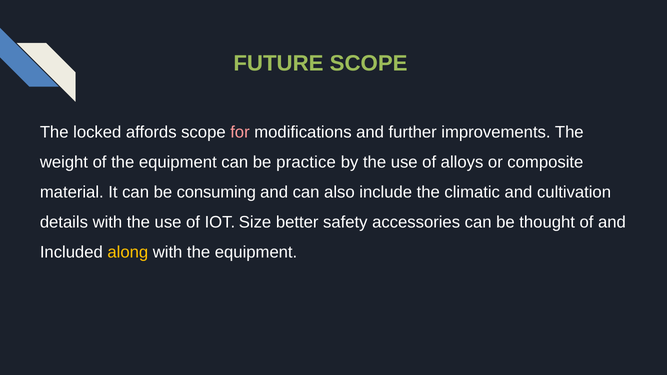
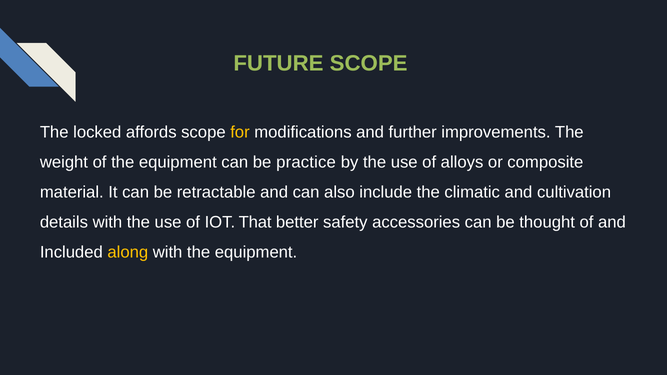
for colour: pink -> yellow
consuming: consuming -> retractable
Size: Size -> That
